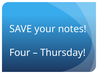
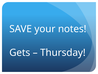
Four: Four -> Gets
